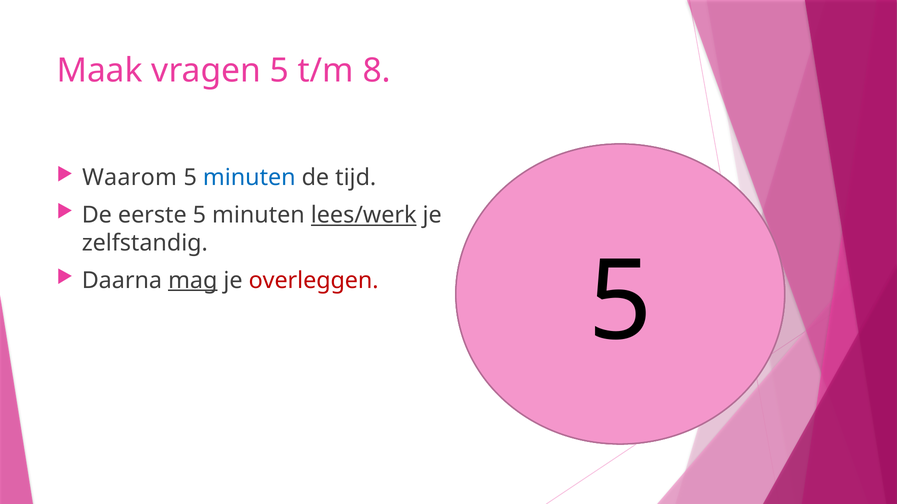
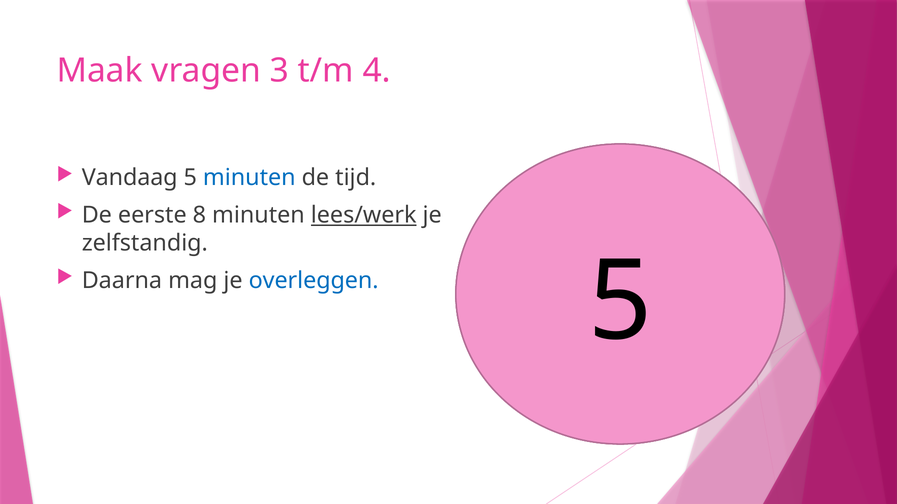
vragen 5: 5 -> 3
8: 8 -> 4
Waarom: Waarom -> Vandaag
eerste 5: 5 -> 8
mag underline: present -> none
overleggen colour: red -> blue
